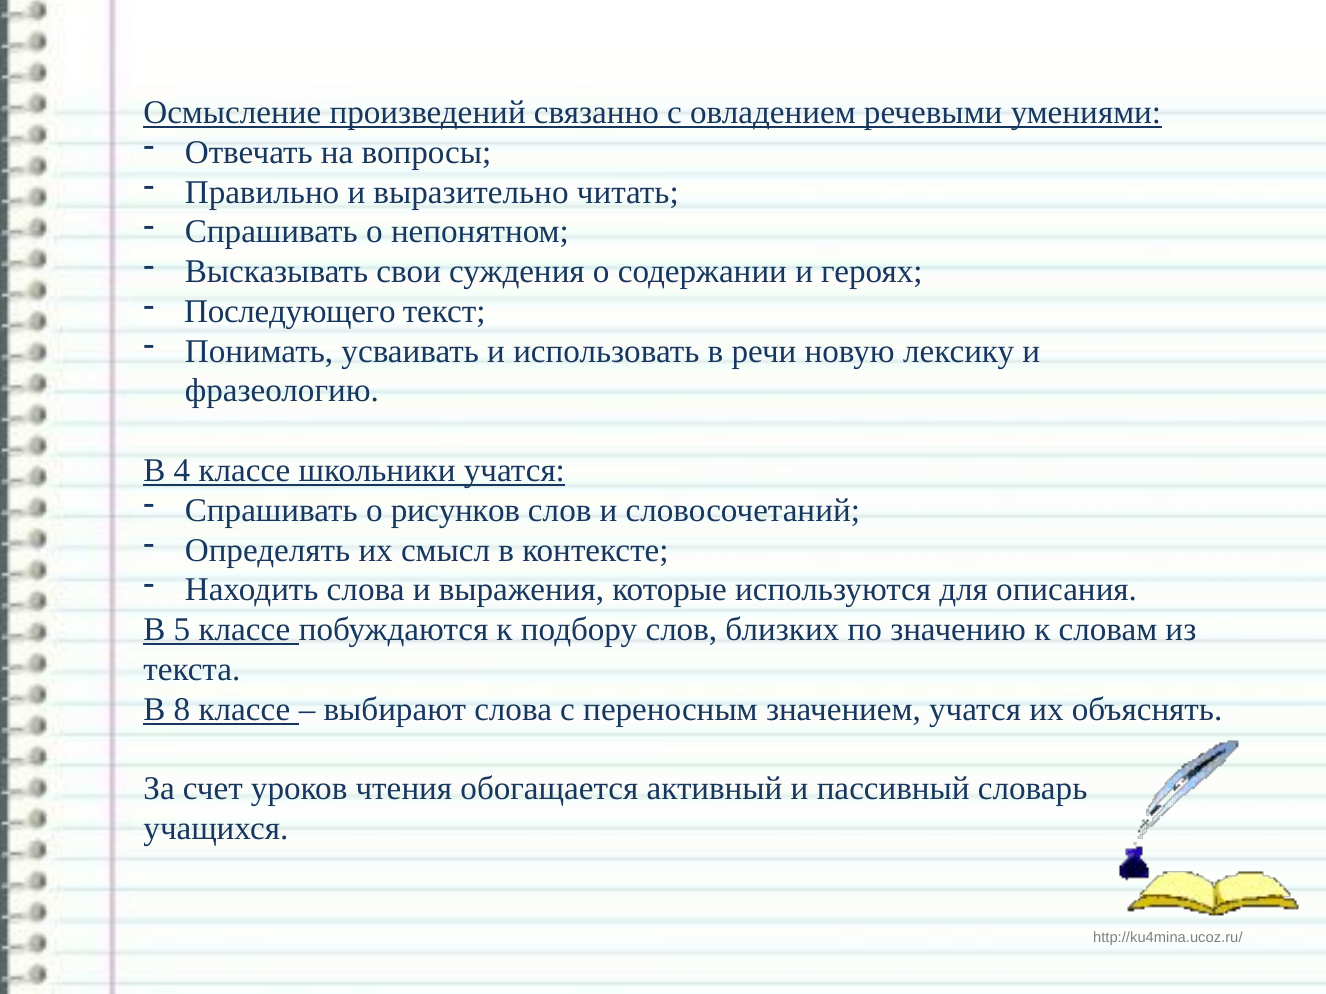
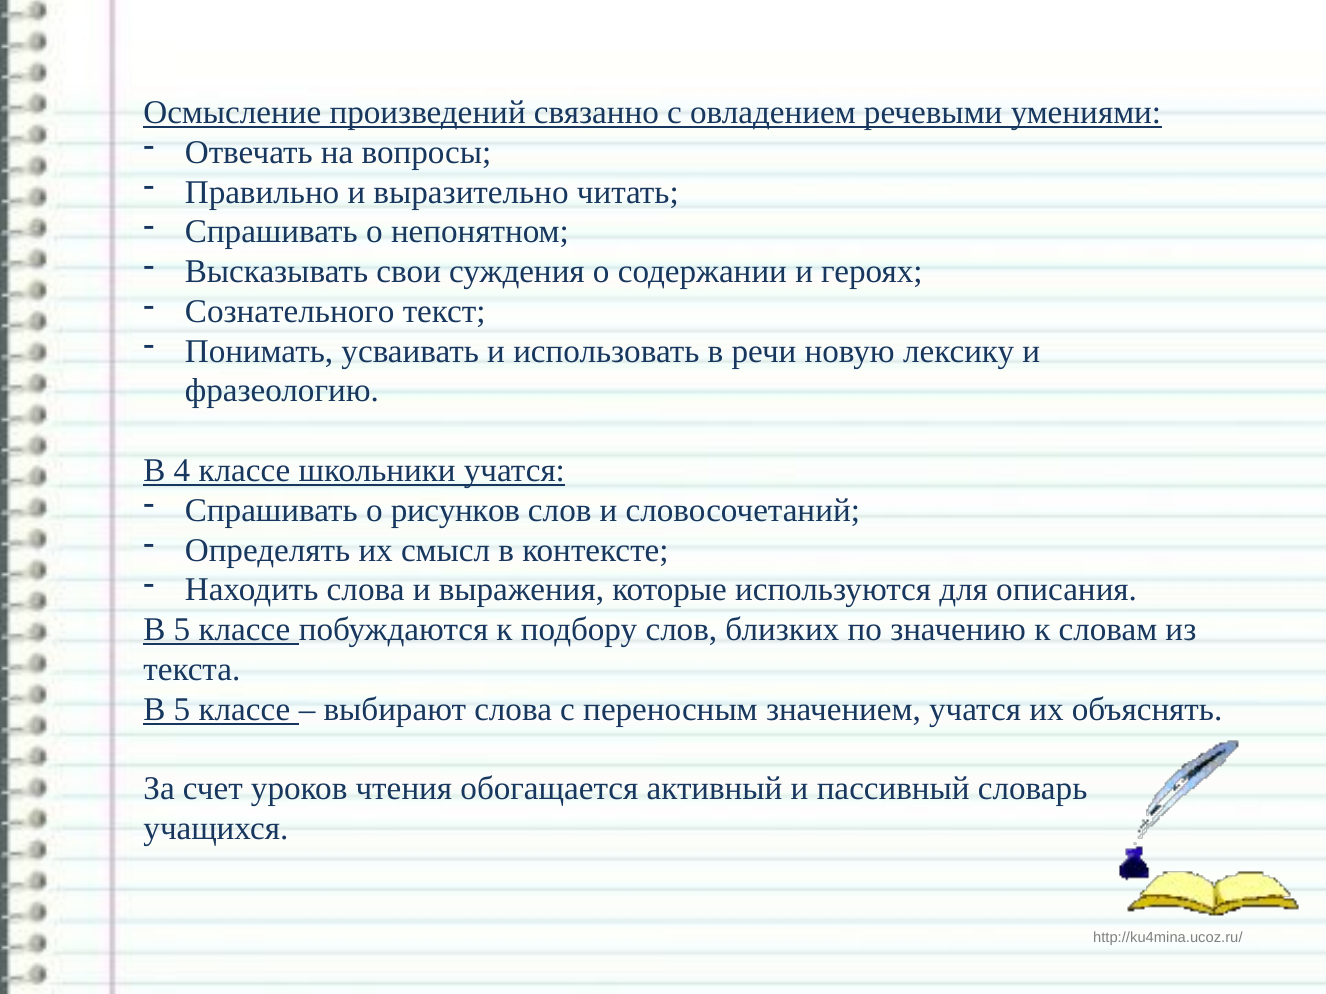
Последующего: Последующего -> Сознательного
8 at (182, 709): 8 -> 5
